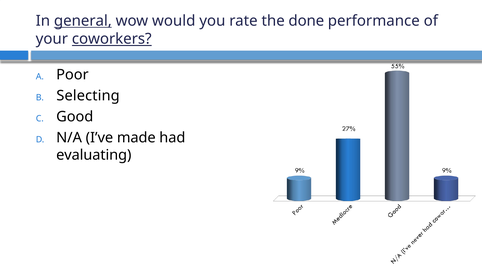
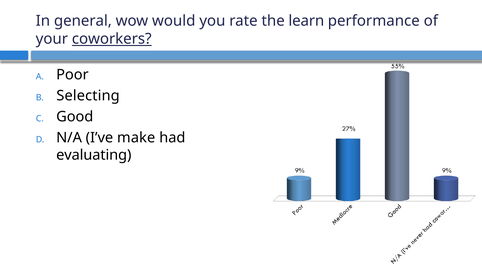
general underline: present -> none
done: done -> learn
made: made -> make
